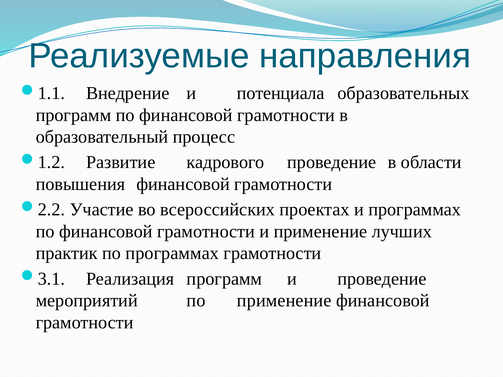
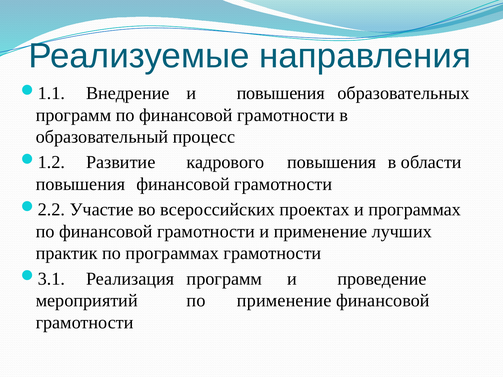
и потенциала: потенциала -> повышения
кадрового проведение: проведение -> повышения
